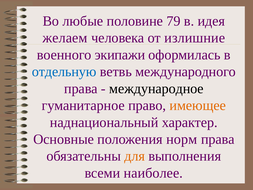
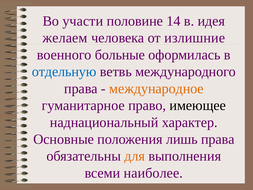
любые: любые -> участи
79: 79 -> 14
экипажи: экипажи -> больные
международное colour: black -> orange
имеющее colour: orange -> black
норм: норм -> лишь
